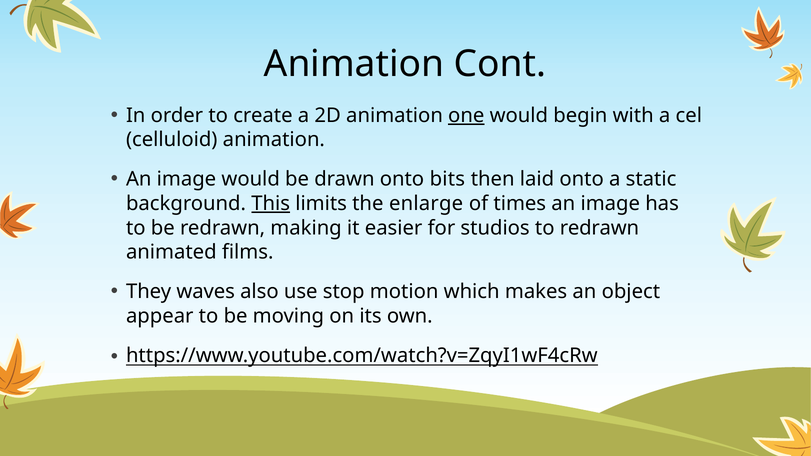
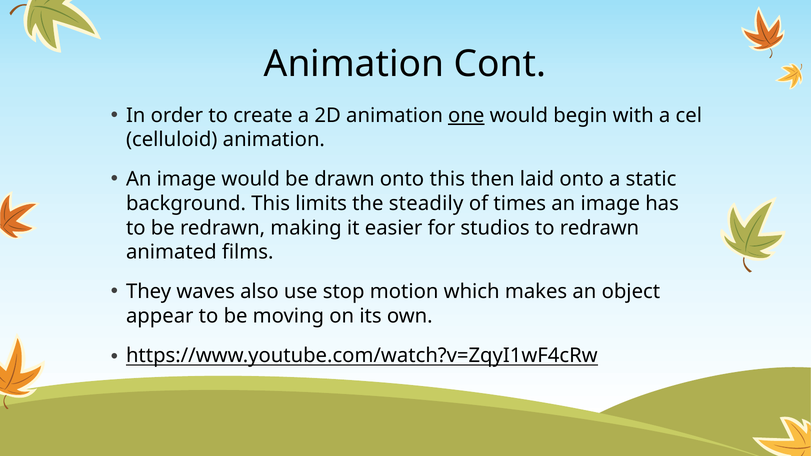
onto bits: bits -> this
This at (271, 204) underline: present -> none
enlarge: enlarge -> steadily
